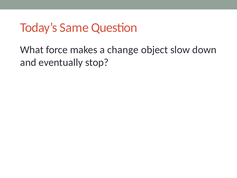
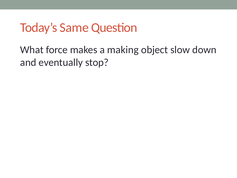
change: change -> making
